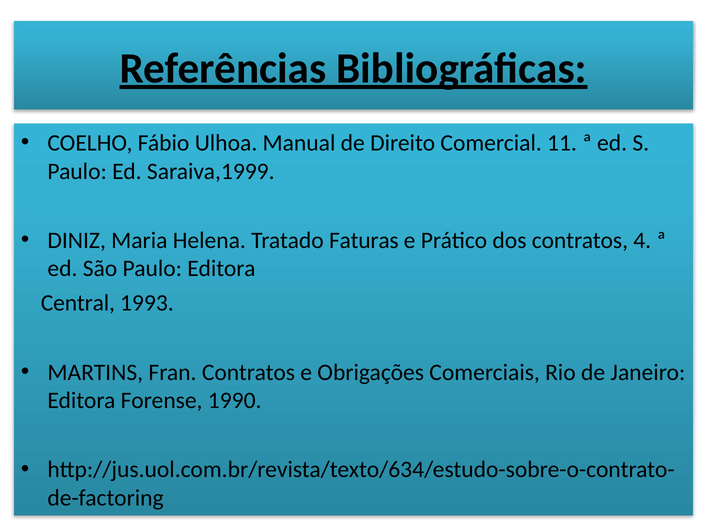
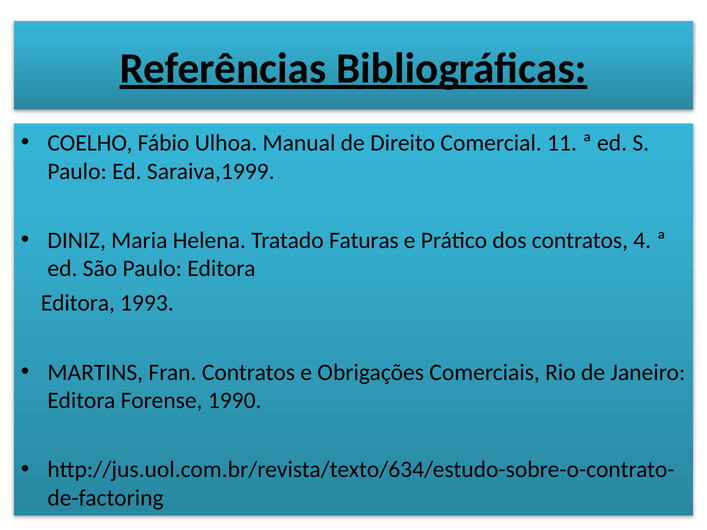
Central at (78, 303): Central -> Editora
